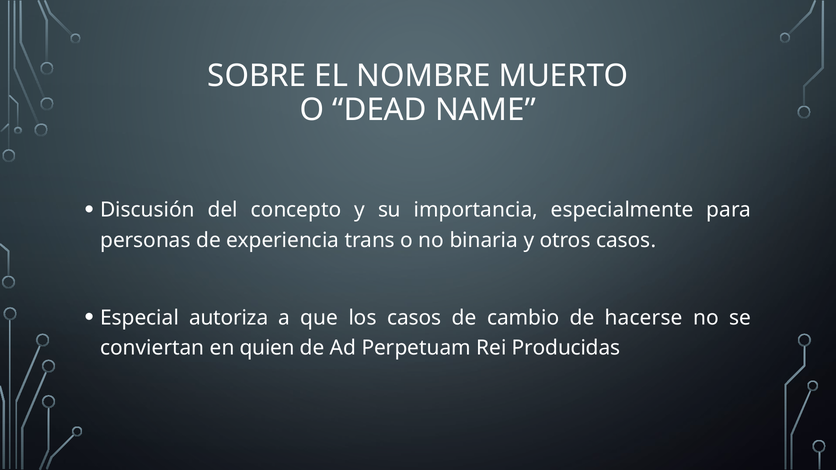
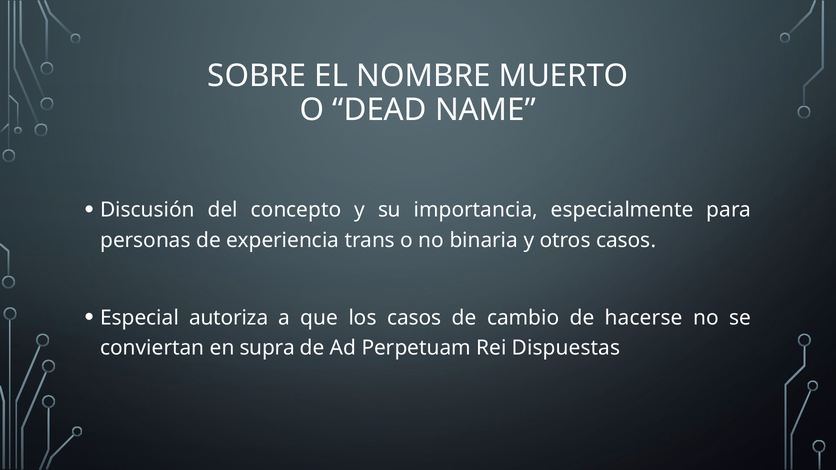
quien: quien -> supra
Producidas: Producidas -> Dispuestas
